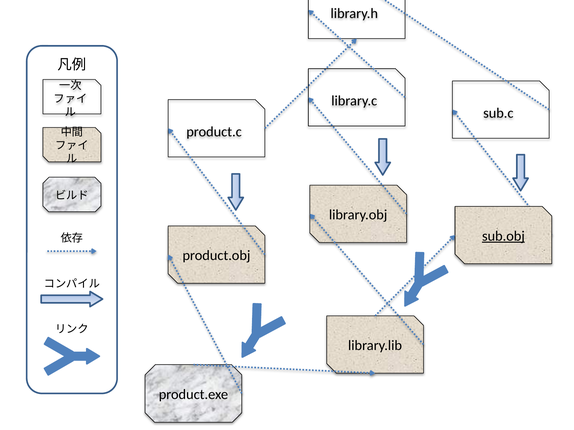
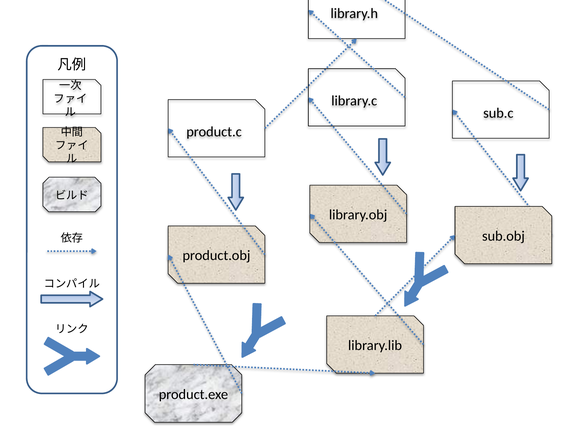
sub.obj underline: present -> none
